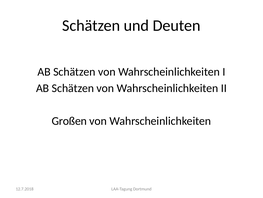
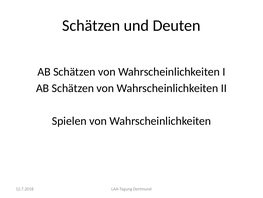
Großen: Großen -> Spielen
